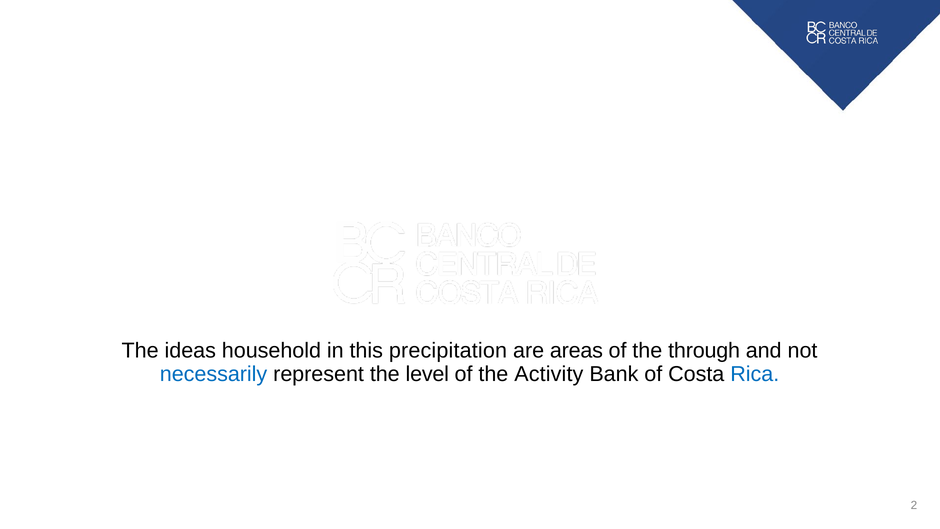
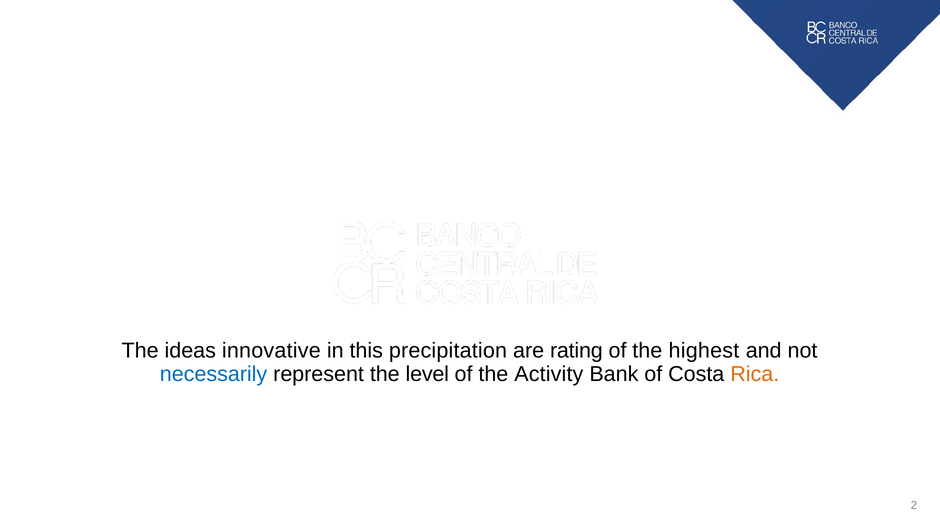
household: household -> innovative
areas: areas -> rating
through: through -> highest
Rica colour: blue -> orange
